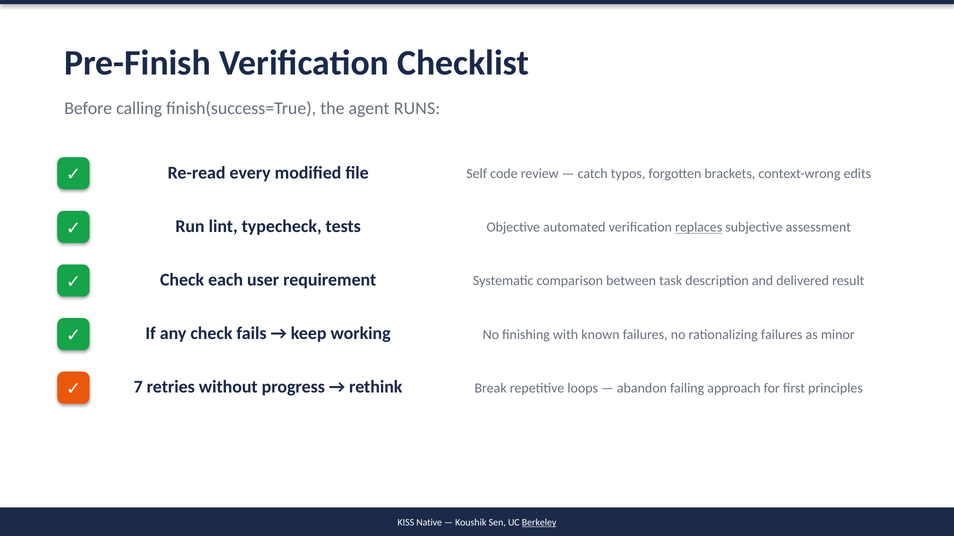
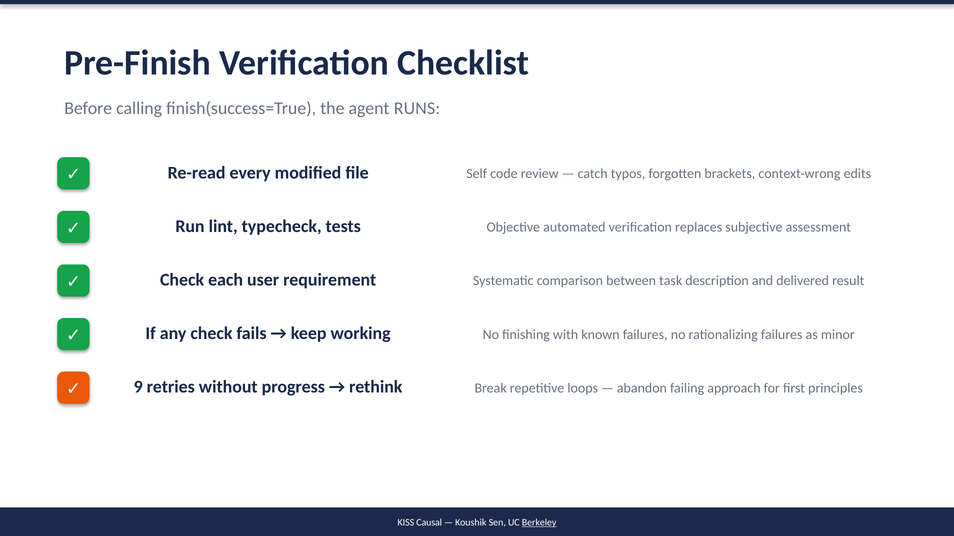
replaces underline: present -> none
7: 7 -> 9
Native: Native -> Causal
